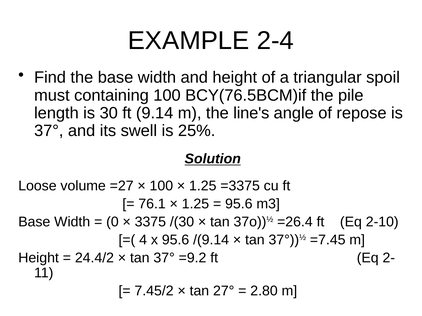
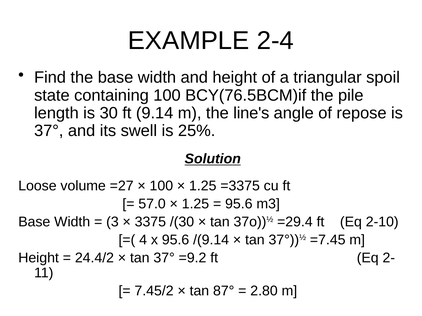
must: must -> state
76.1: 76.1 -> 57.0
0: 0 -> 3
=26.4: =26.4 -> =29.4
27°: 27° -> 87°
